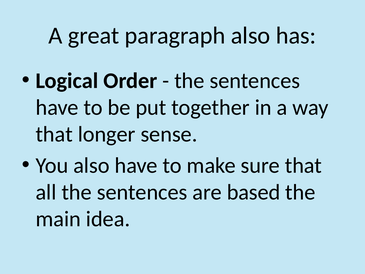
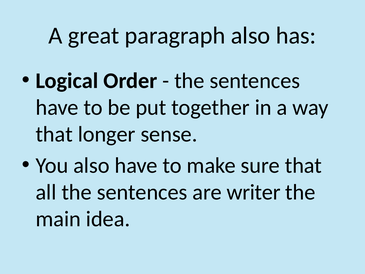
based: based -> writer
